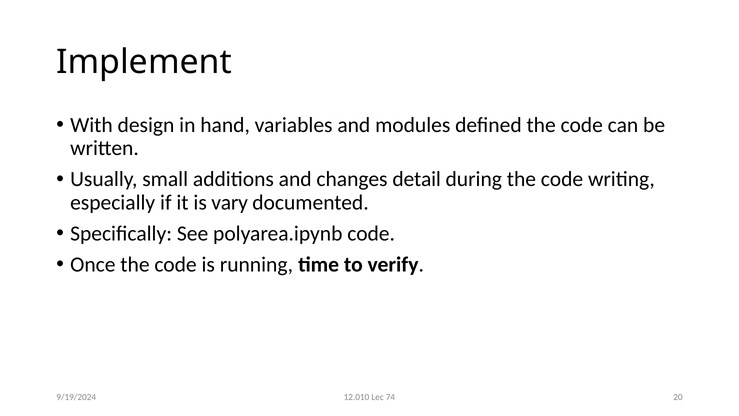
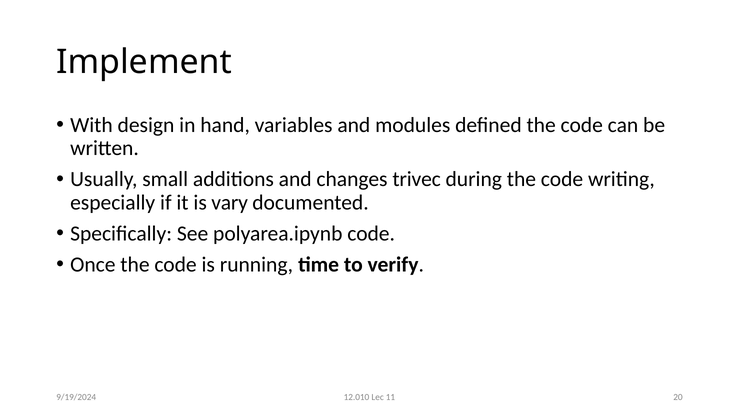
detail: detail -> trivec
74: 74 -> 11
